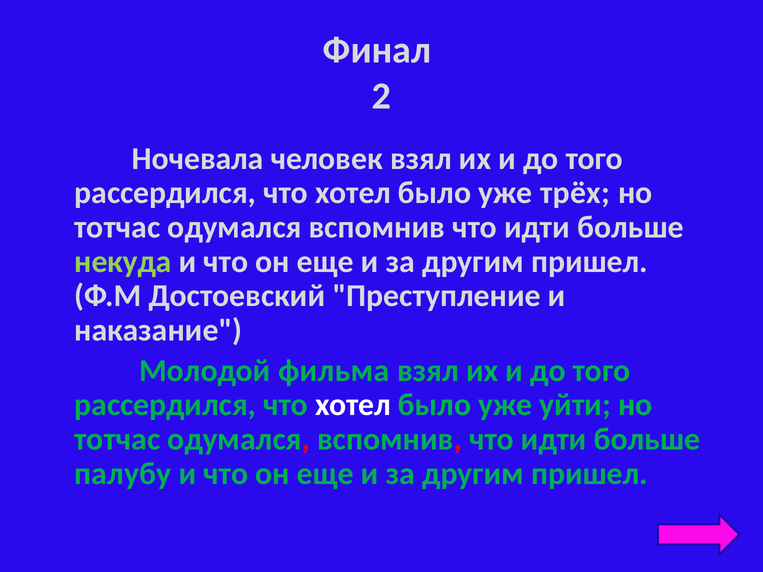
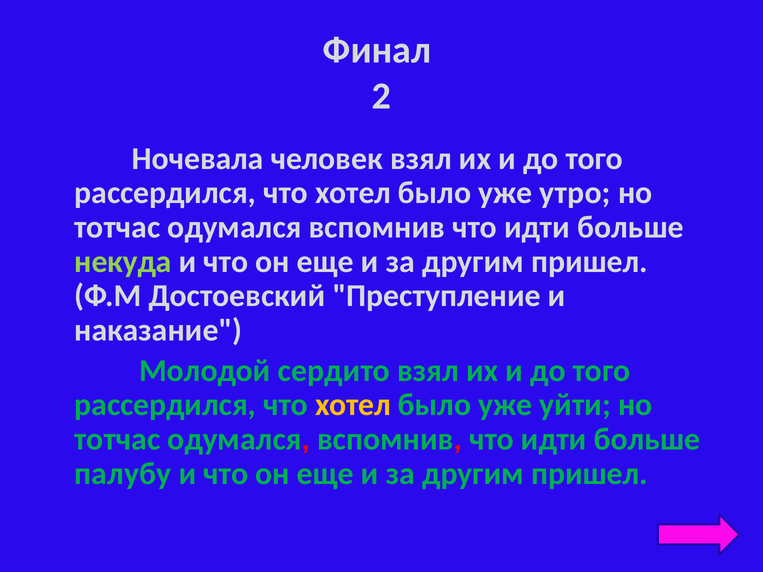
трёх: трёх -> утро
фильма: фильма -> сердито
хотел at (353, 405) colour: white -> yellow
